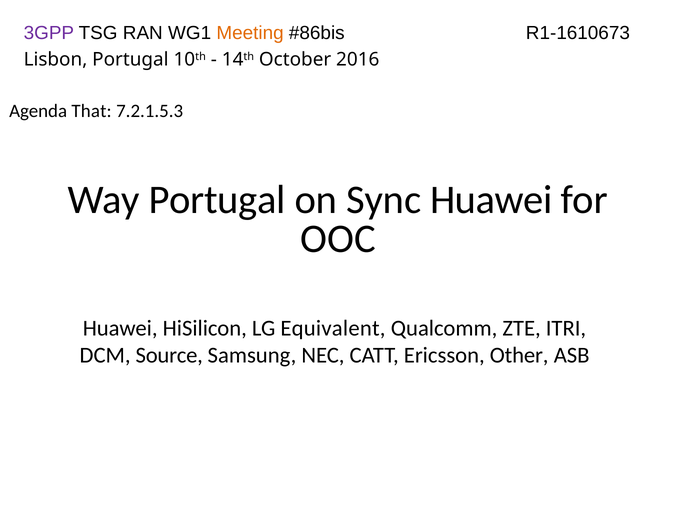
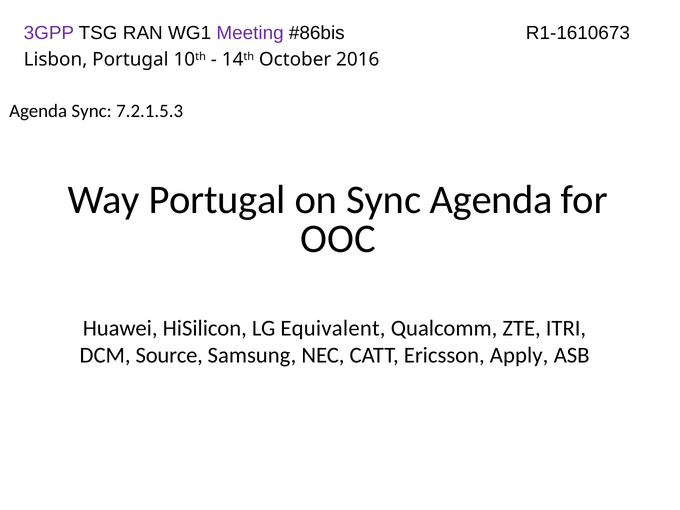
Meeting colour: orange -> purple
Agenda That: That -> Sync
Sync Huawei: Huawei -> Agenda
Other: Other -> Apply
